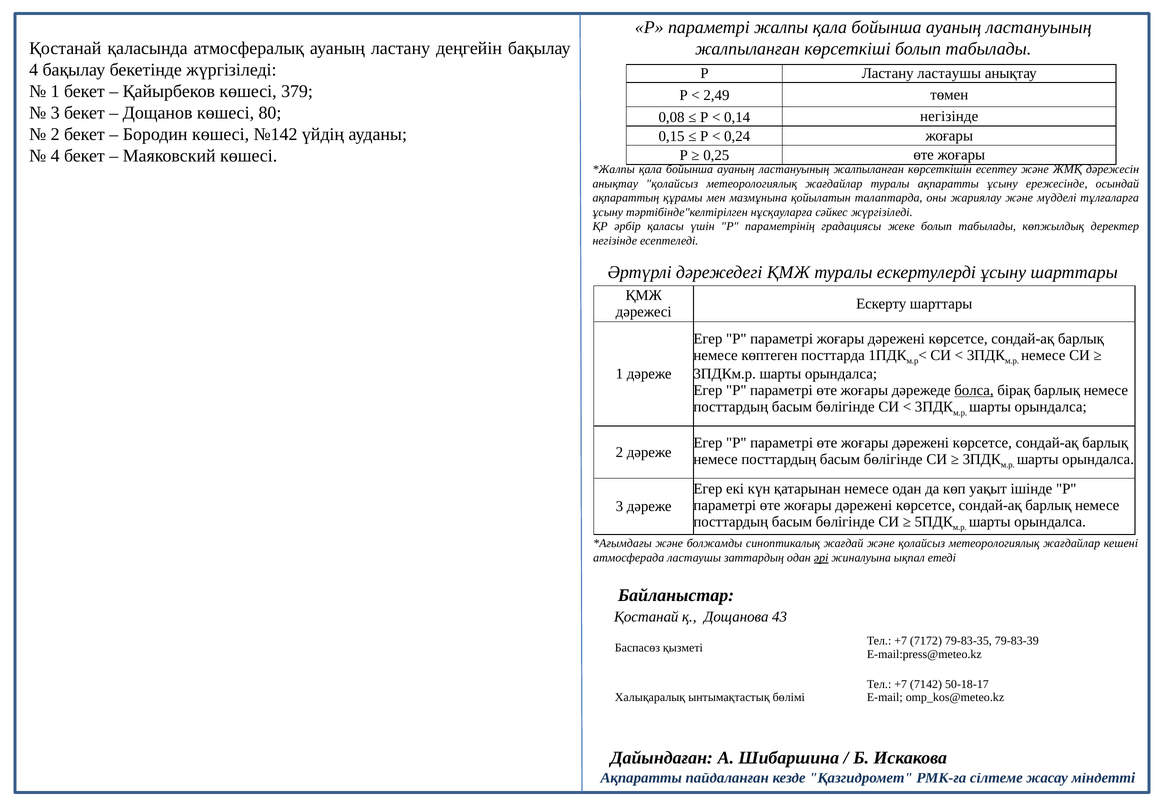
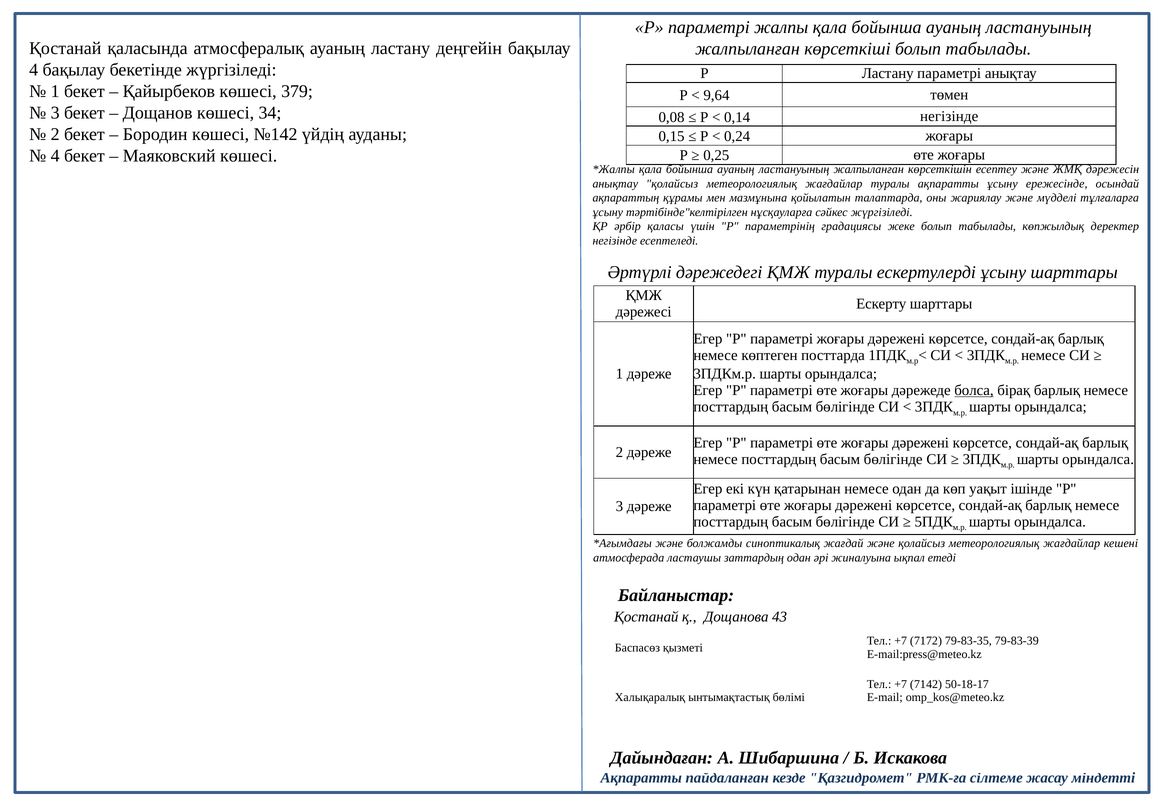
Ластану ластаушы: ластаушы -> параметрі
2,49: 2,49 -> 9,64
80: 80 -> 34
әрі underline: present -> none
